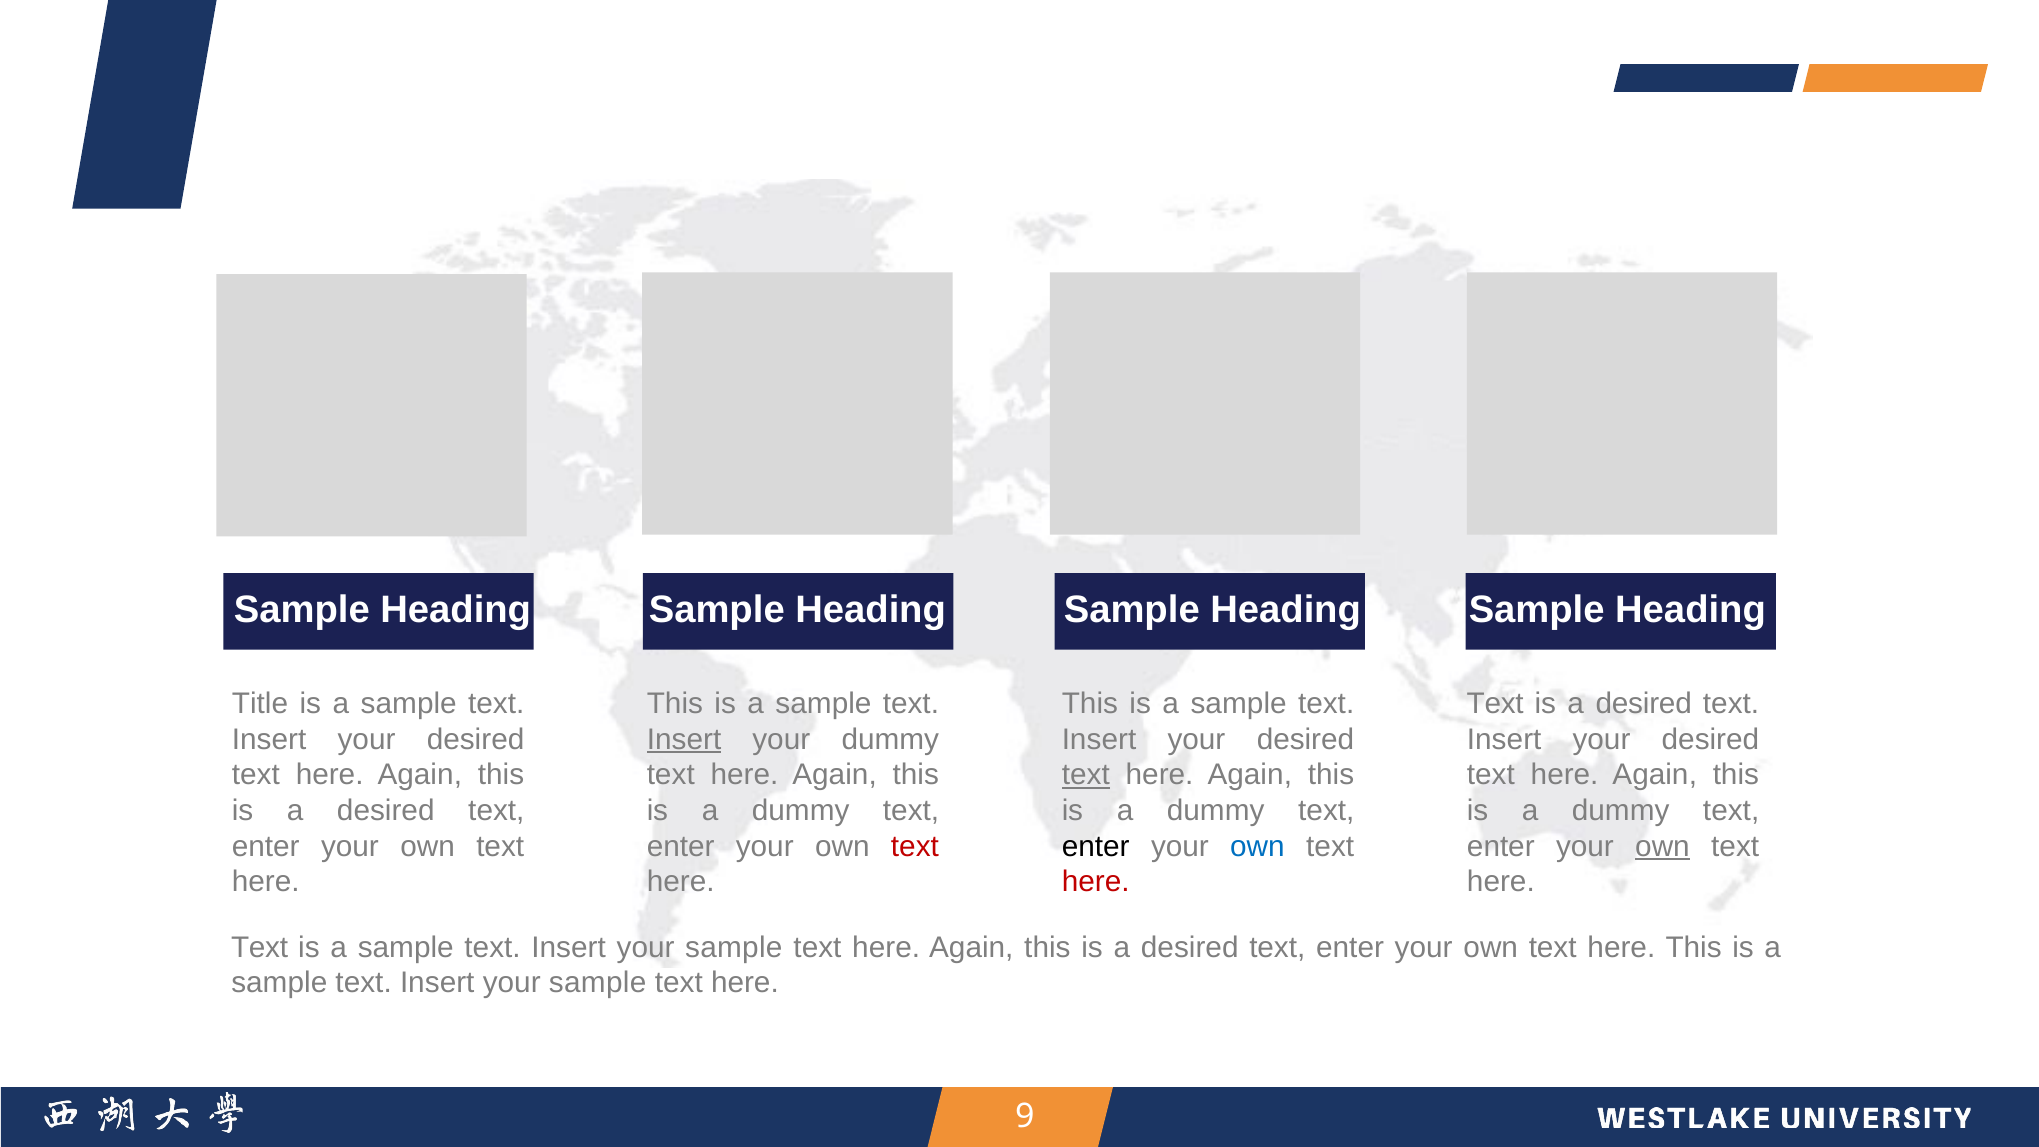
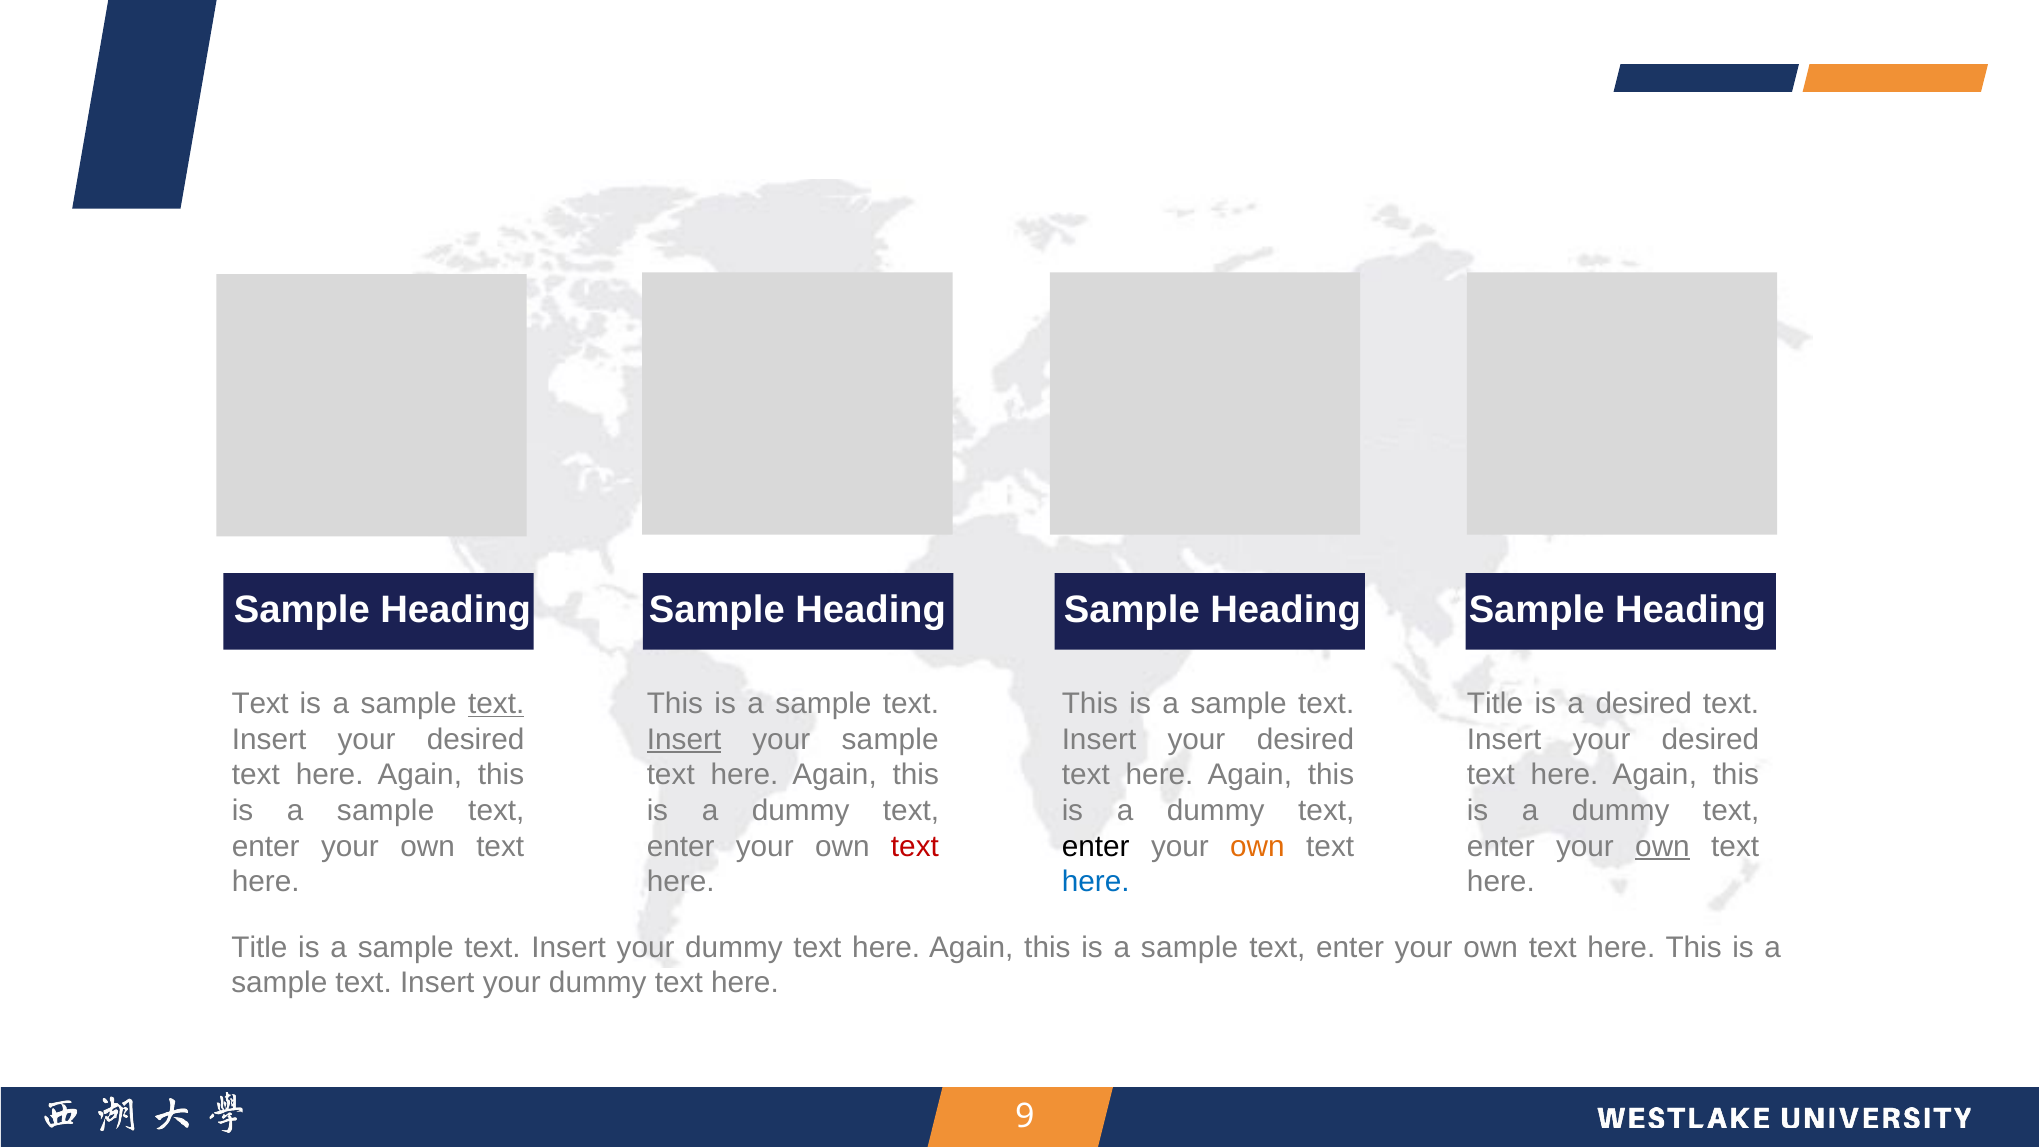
Title at (260, 704): Title -> Text
text at (496, 704) underline: none -> present
Text at (1495, 704): Text -> Title
your dummy: dummy -> sample
text at (1086, 775) underline: present -> none
desired at (386, 811): desired -> sample
own at (1257, 846) colour: blue -> orange
here at (1096, 882) colour: red -> blue
Text at (260, 947): Text -> Title
sample at (734, 947): sample -> dummy
desired at (1190, 947): desired -> sample
sample at (598, 983): sample -> dummy
